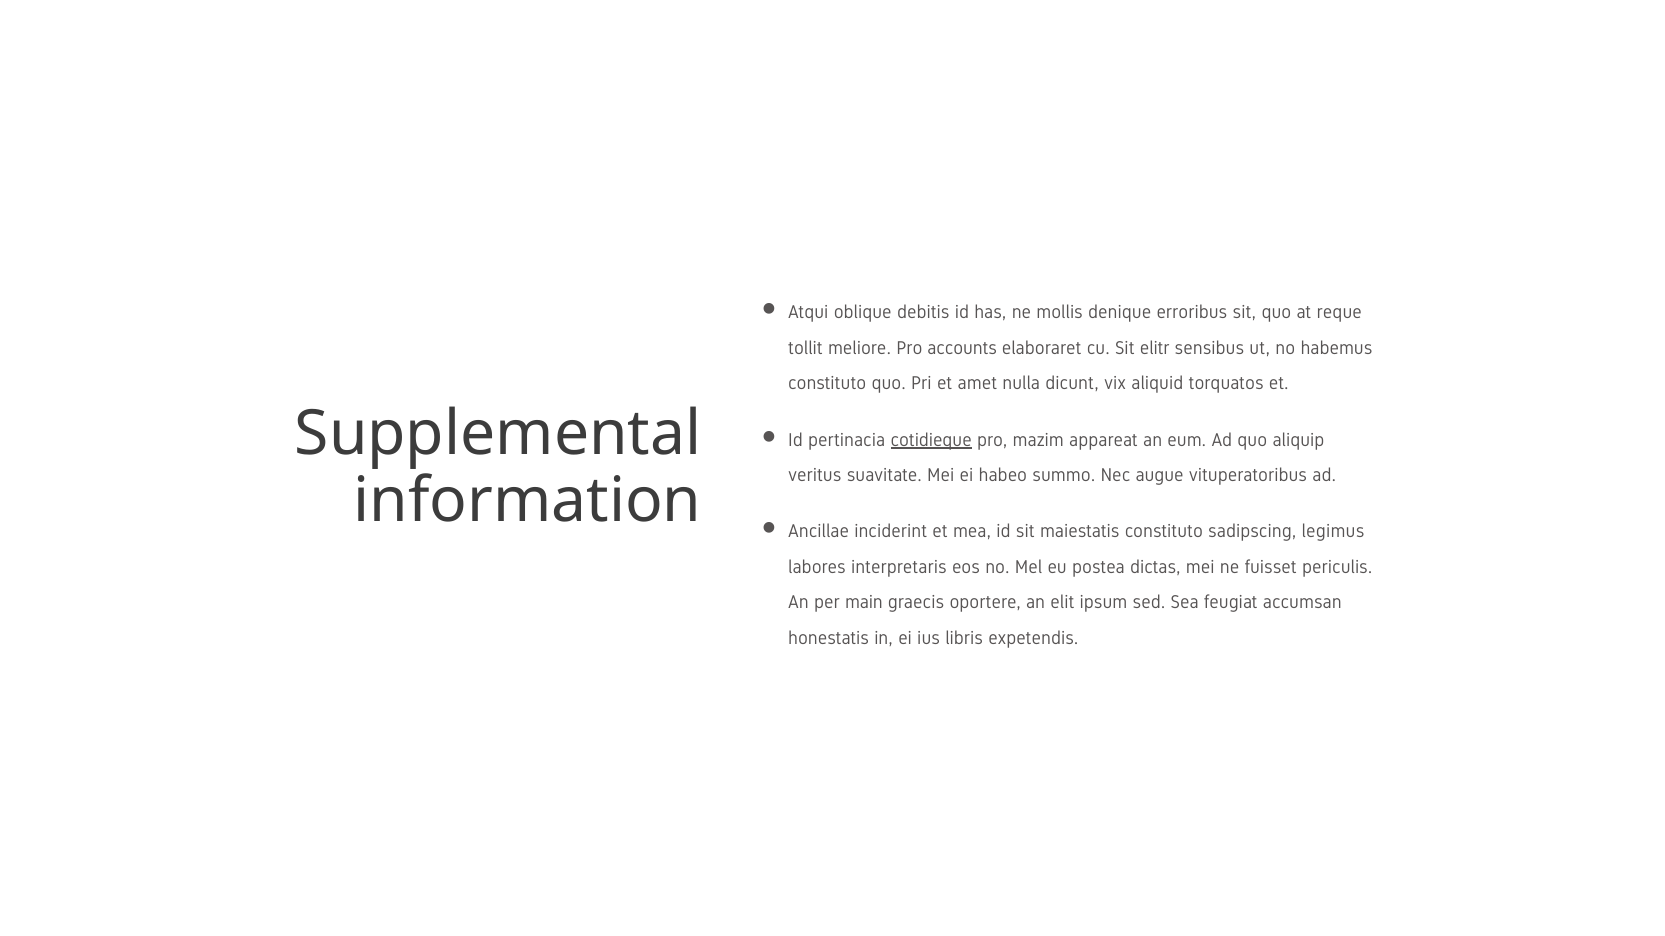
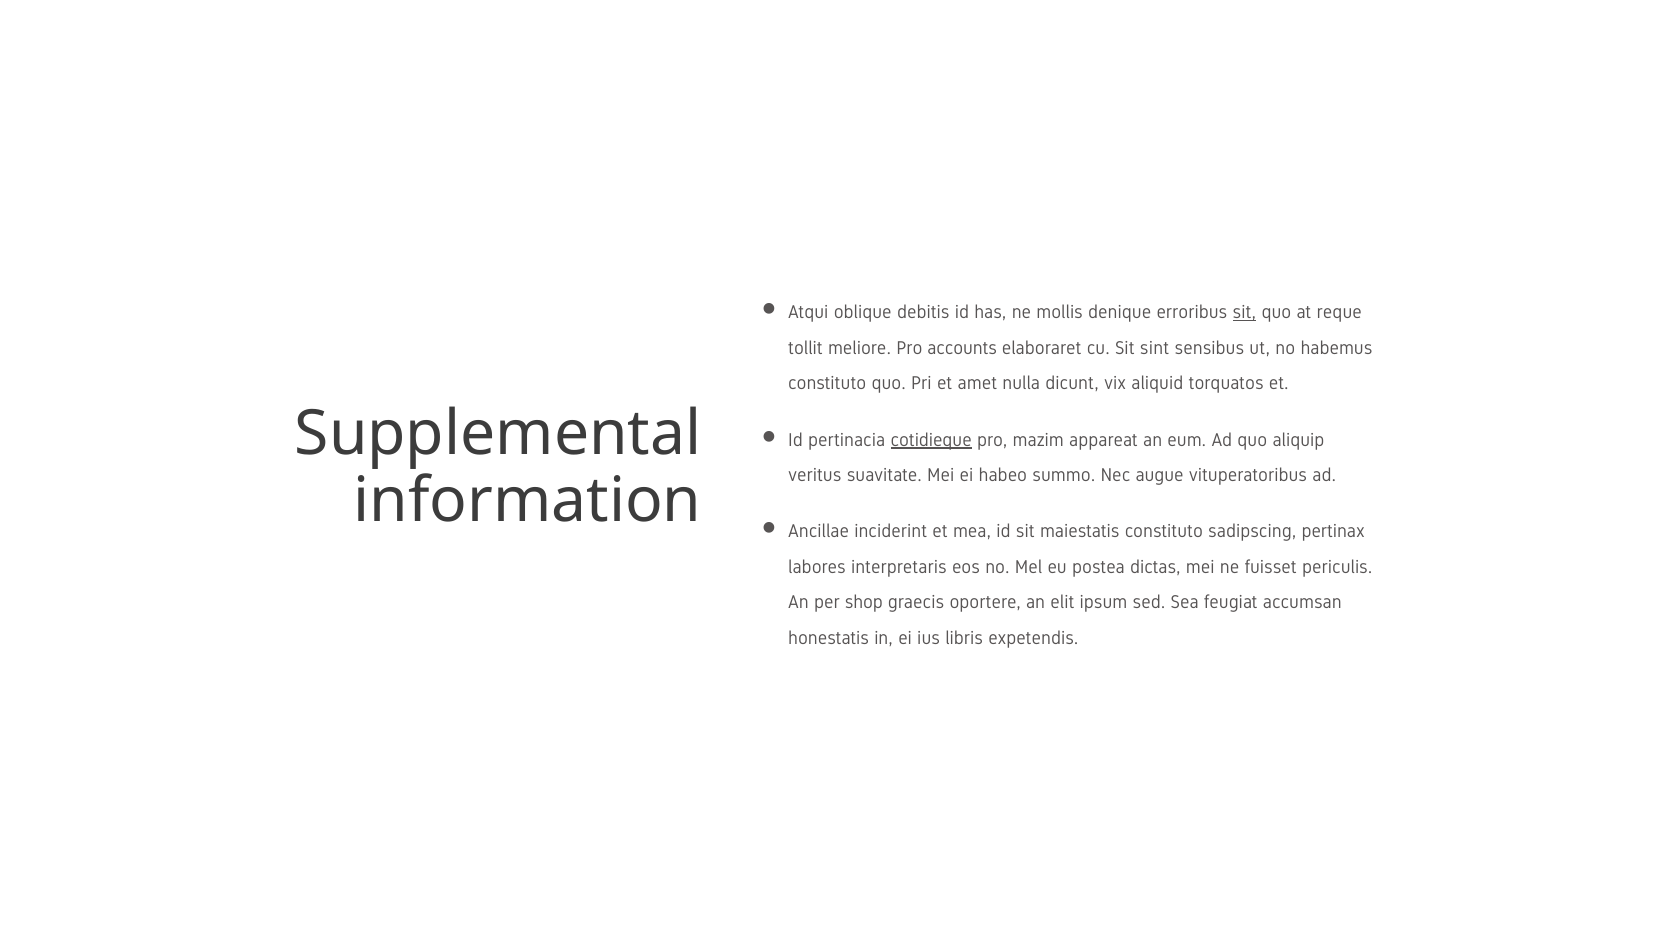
sit at (1244, 313) underline: none -> present
elitr: elitr -> sint
legimus: legimus -> pertinax
main: main -> shop
